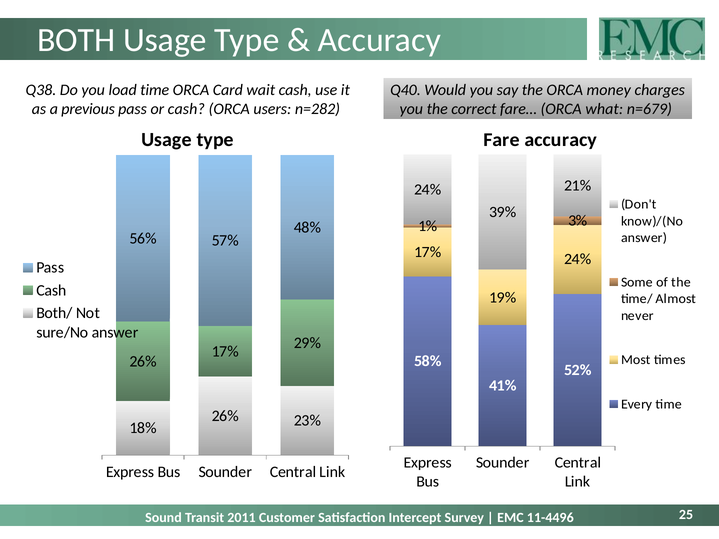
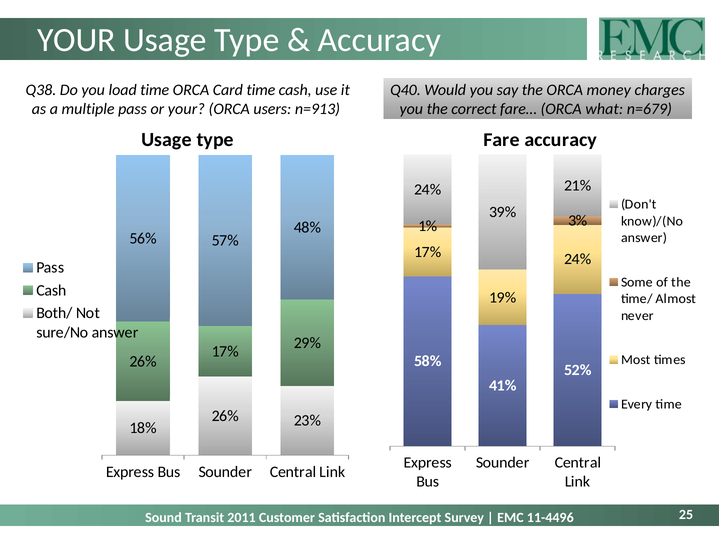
BOTH at (76, 40): BOTH -> YOUR
Card wait: wait -> time
previous: previous -> multiple
or cash: cash -> your
n=282: n=282 -> n=913
